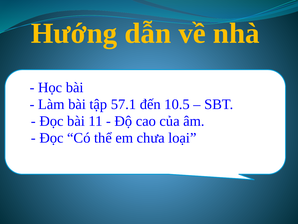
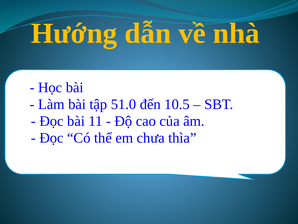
57.1: 57.1 -> 51.0
loại: loại -> thìa
